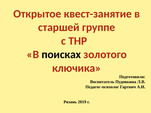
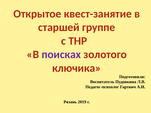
поисках colour: black -> purple
